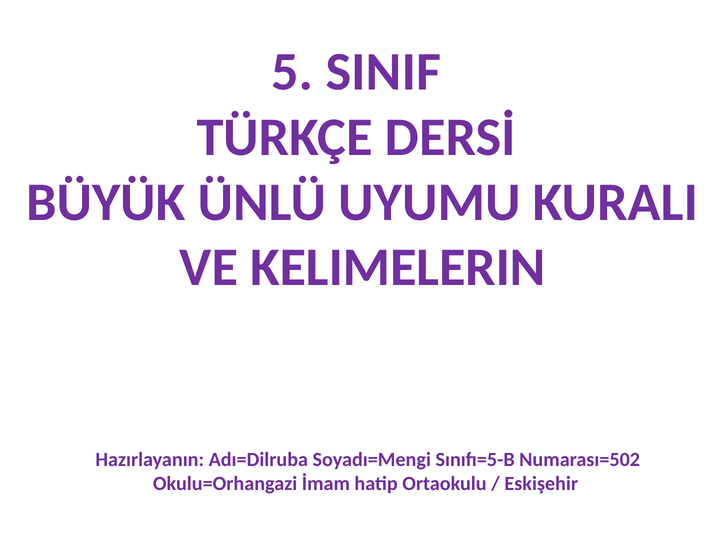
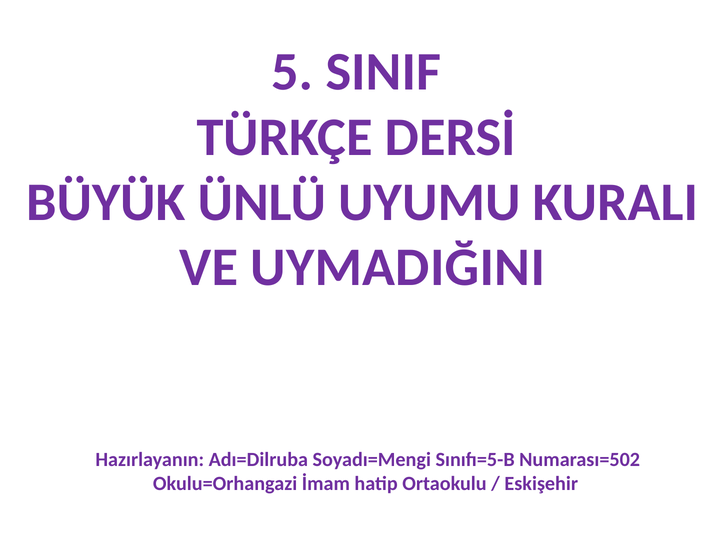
KELIMELERIN: KELIMELERIN -> UYMADIĞINI
